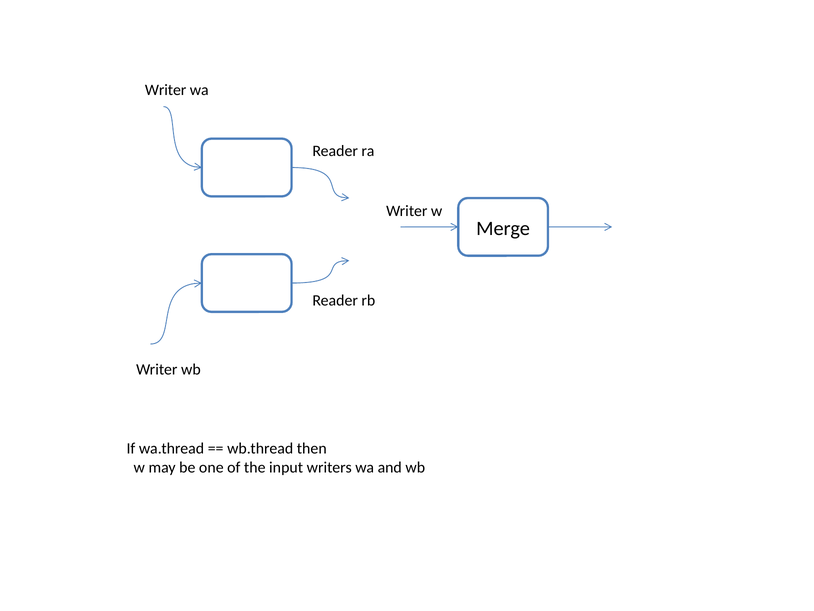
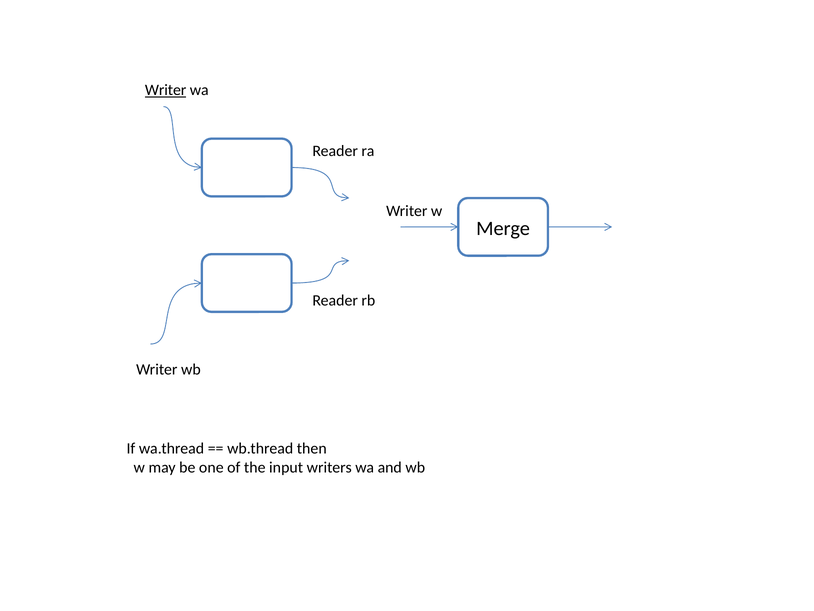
Writer at (166, 90) underline: none -> present
